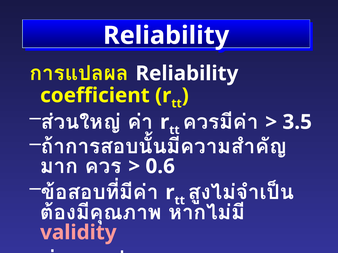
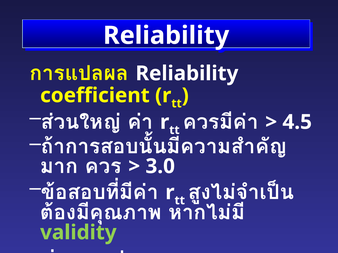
3.5: 3.5 -> 4.5
0.6: 0.6 -> 3.0
validity colour: pink -> light green
